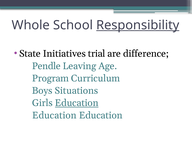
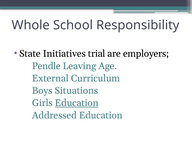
Responsibility underline: present -> none
difference: difference -> employers
Program: Program -> External
Education at (54, 115): Education -> Addressed
